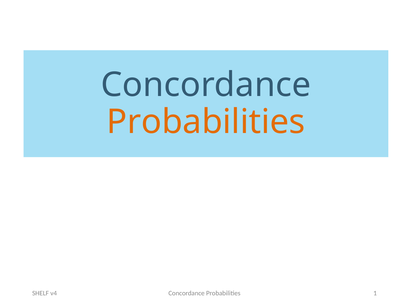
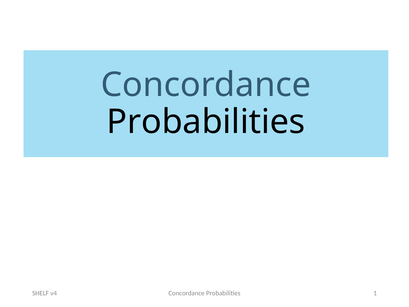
Probabilities at (206, 122) colour: orange -> black
